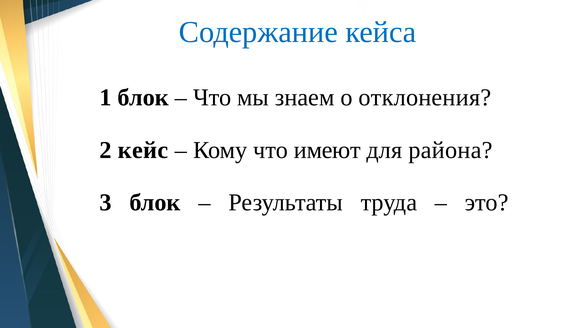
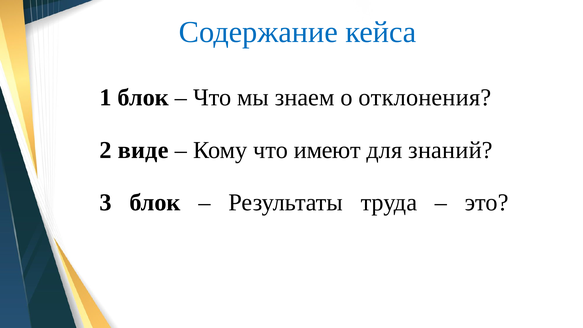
кейс: кейс -> виде
района: района -> знаний
